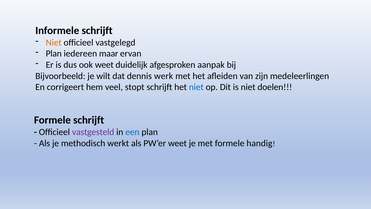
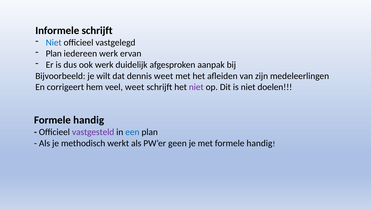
Niet at (54, 42) colour: orange -> blue
iedereen maar: maar -> werk
ook weet: weet -> werk
dennis werk: werk -> weet
veel stopt: stopt -> weet
niet at (196, 87) colour: blue -> purple
schrijft at (89, 120): schrijft -> handig
PW’er weet: weet -> geen
